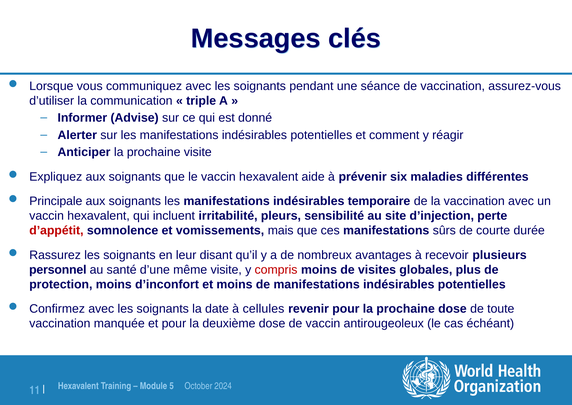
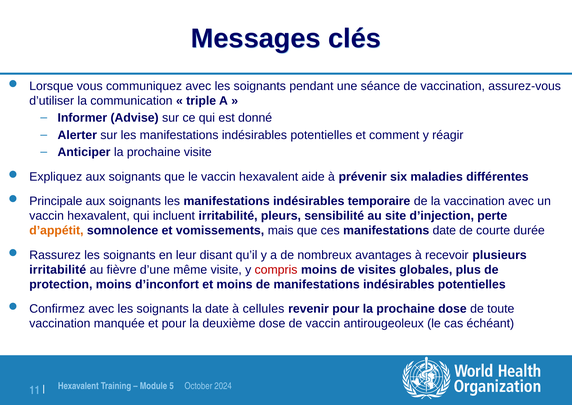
d’appétit colour: red -> orange
manifestations sûrs: sûrs -> date
personnel at (58, 269): personnel -> irritabilité
santé: santé -> fièvre
